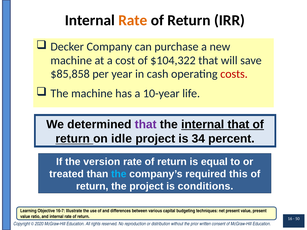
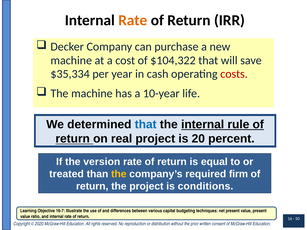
$85,858: $85,858 -> $35,334
that at (146, 125) colour: purple -> blue
internal that: that -> rule
idle: idle -> real
34: 34 -> 20
the at (119, 174) colour: light blue -> yellow
this: this -> firm
